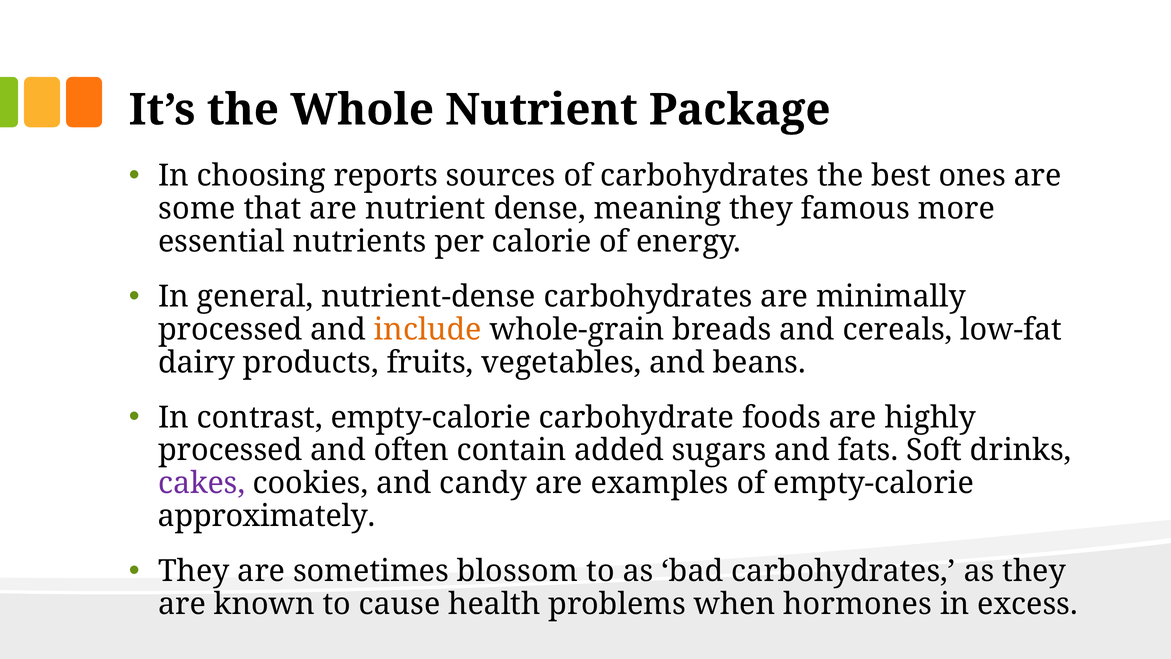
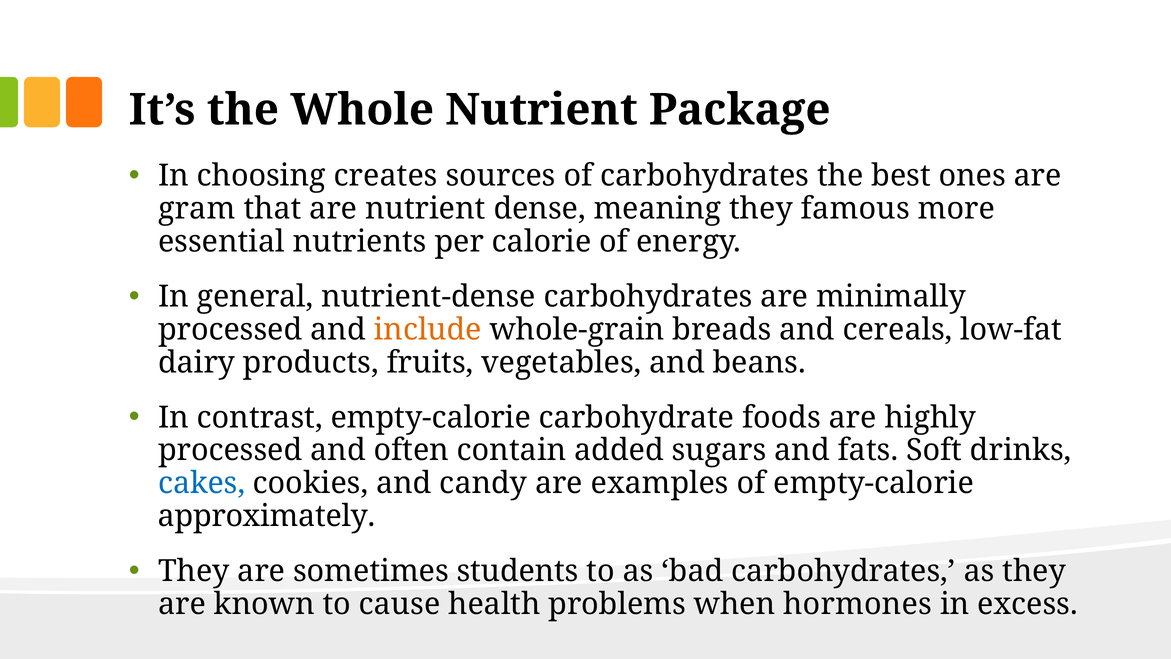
reports: reports -> creates
some: some -> gram
cakes colour: purple -> blue
blossom: blossom -> students
